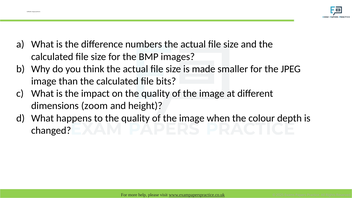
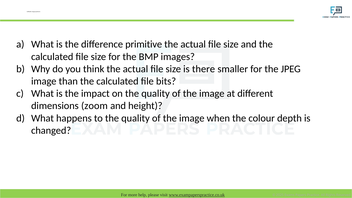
numbers: numbers -> primitive
made: made -> there
